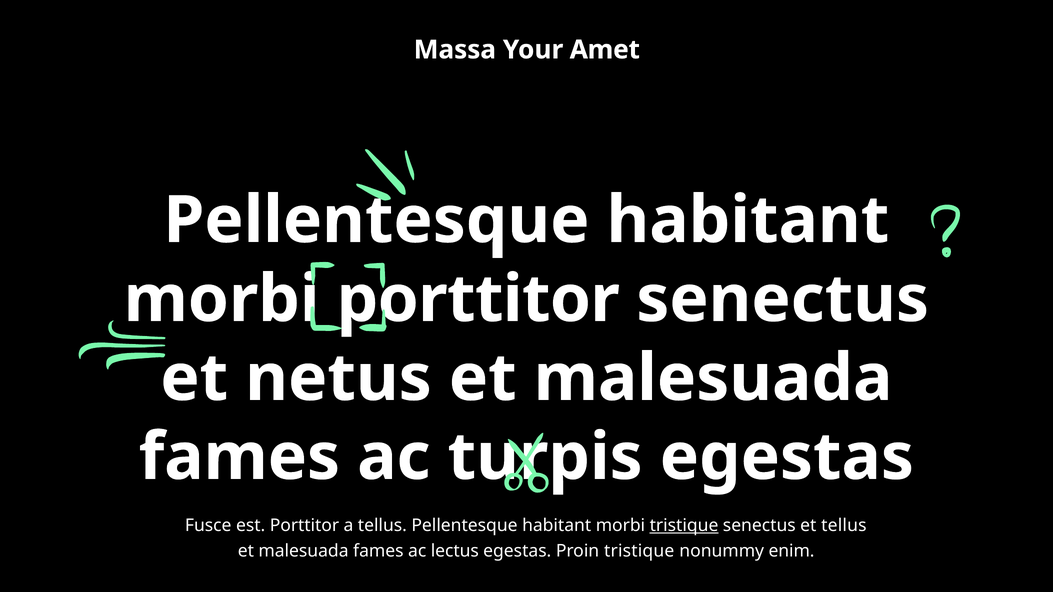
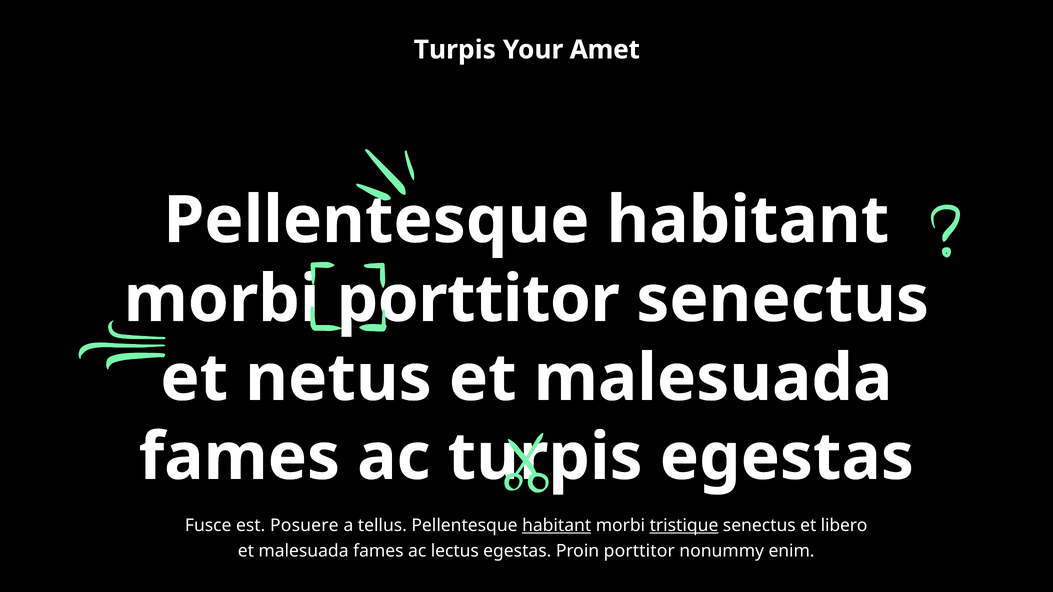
Massa at (455, 50): Massa -> Turpis
est Porttitor: Porttitor -> Posuere
habitant at (557, 526) underline: none -> present
et tellus: tellus -> libero
Proin tristique: tristique -> porttitor
